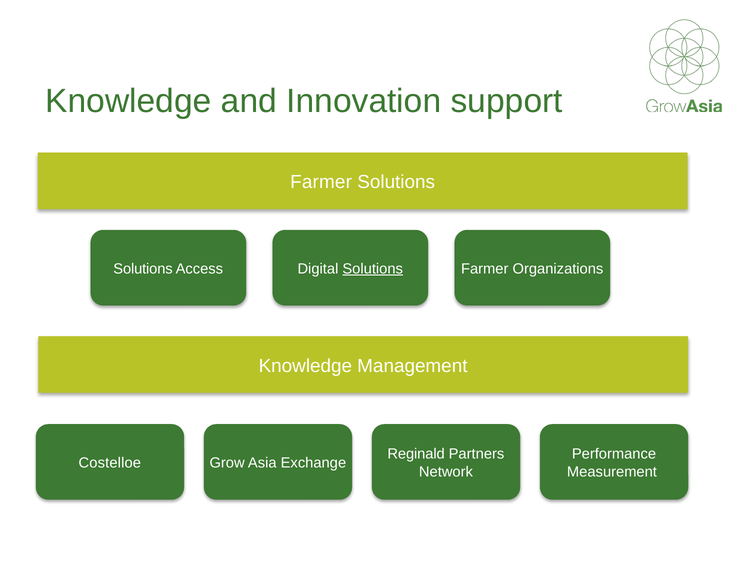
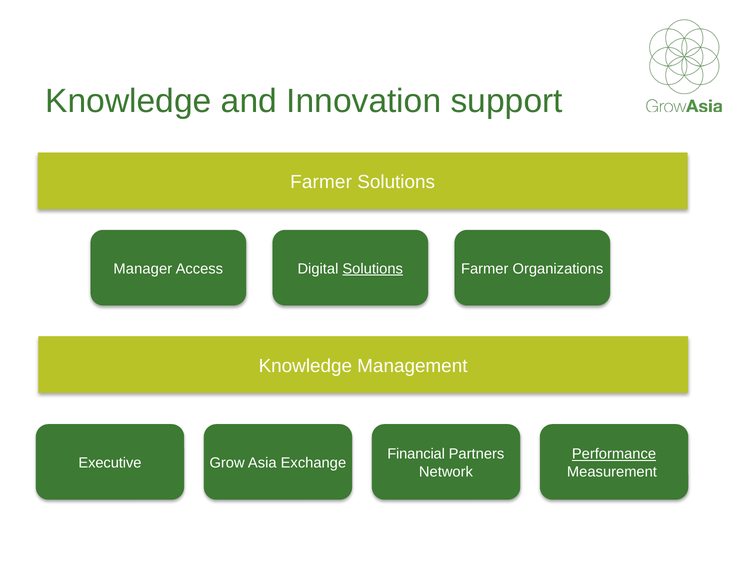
Solutions at (143, 269): Solutions -> Manager
Reginald: Reginald -> Financial
Performance underline: none -> present
Costelloe: Costelloe -> Executive
